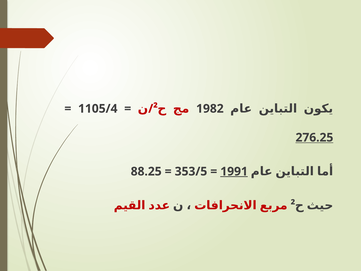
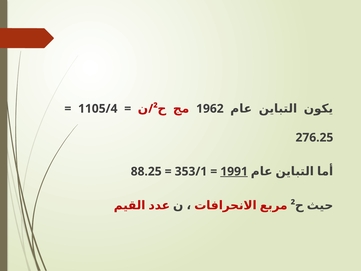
1982: 1982 -> 1962
276.25 underline: present -> none
353/5: 353/5 -> 353/1
